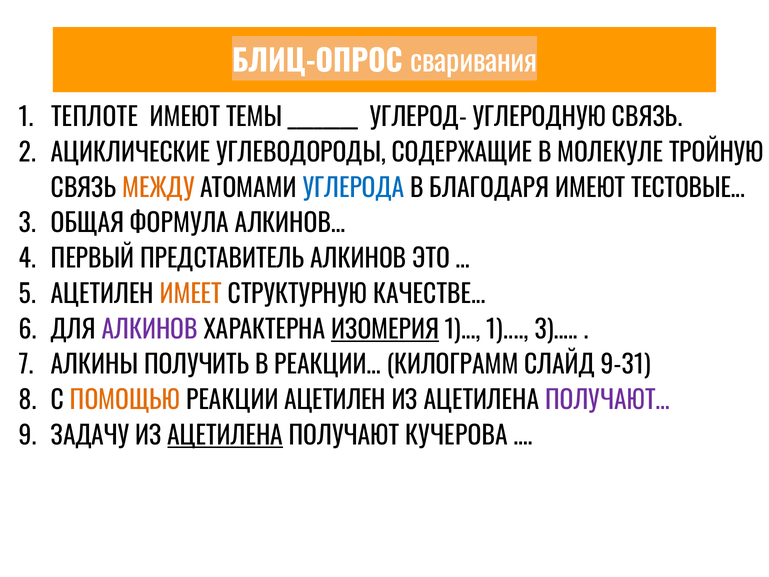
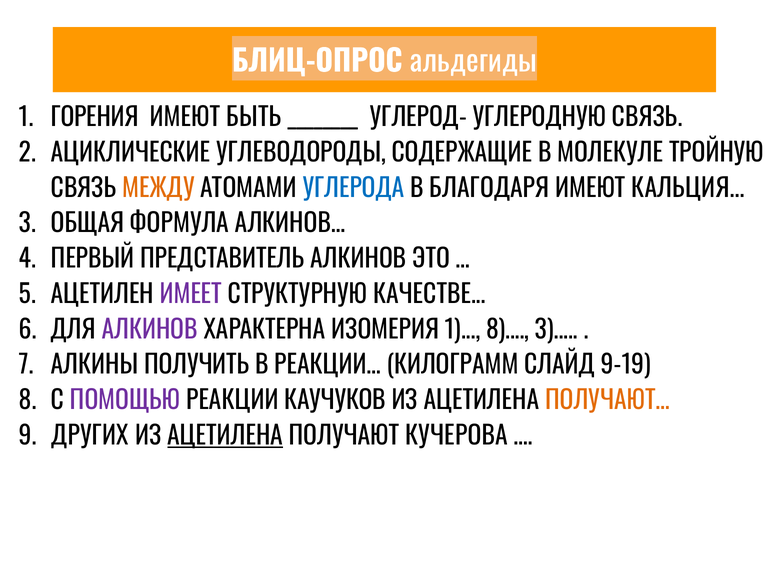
сваривания: сваривания -> альдегиды
ТЕПЛОТЕ: ТЕПЛОТЕ -> ГОРЕНИЯ
ТЕМЫ: ТЕМЫ -> БЫТЬ
ТЕСТОВЫЕ: ТЕСТОВЫЕ -> КАЛЬЦИЯ
ИМЕЕТ colour: orange -> purple
ИЗОМЕРИЯ underline: present -> none
1 1: 1 -> 8
9-31: 9-31 -> 9-19
ПОМОЩЬЮ colour: orange -> purple
РЕАКЦИИ АЦЕТИЛЕН: АЦЕТИЛЕН -> КАУЧУКОВ
ПОЛУЧАЮТ… colour: purple -> orange
ЗАДАЧУ: ЗАДАЧУ -> ДРУГИХ
